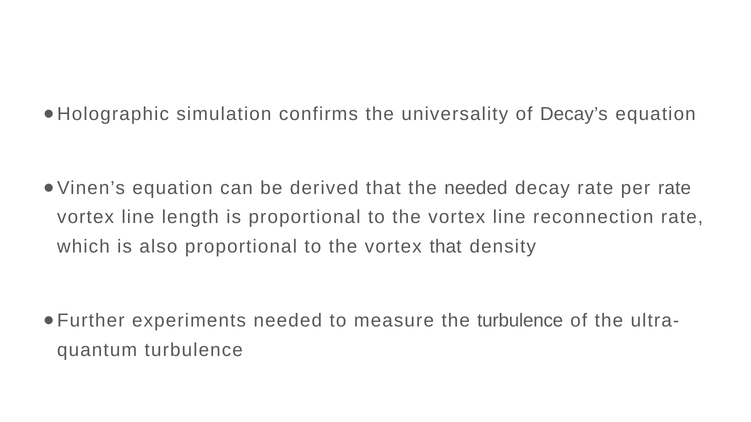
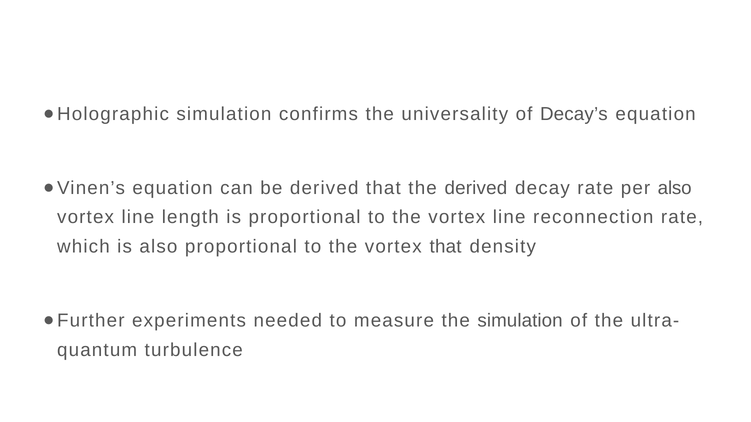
the needed: needed -> derived
per rate: rate -> also
the turbulence: turbulence -> simulation
